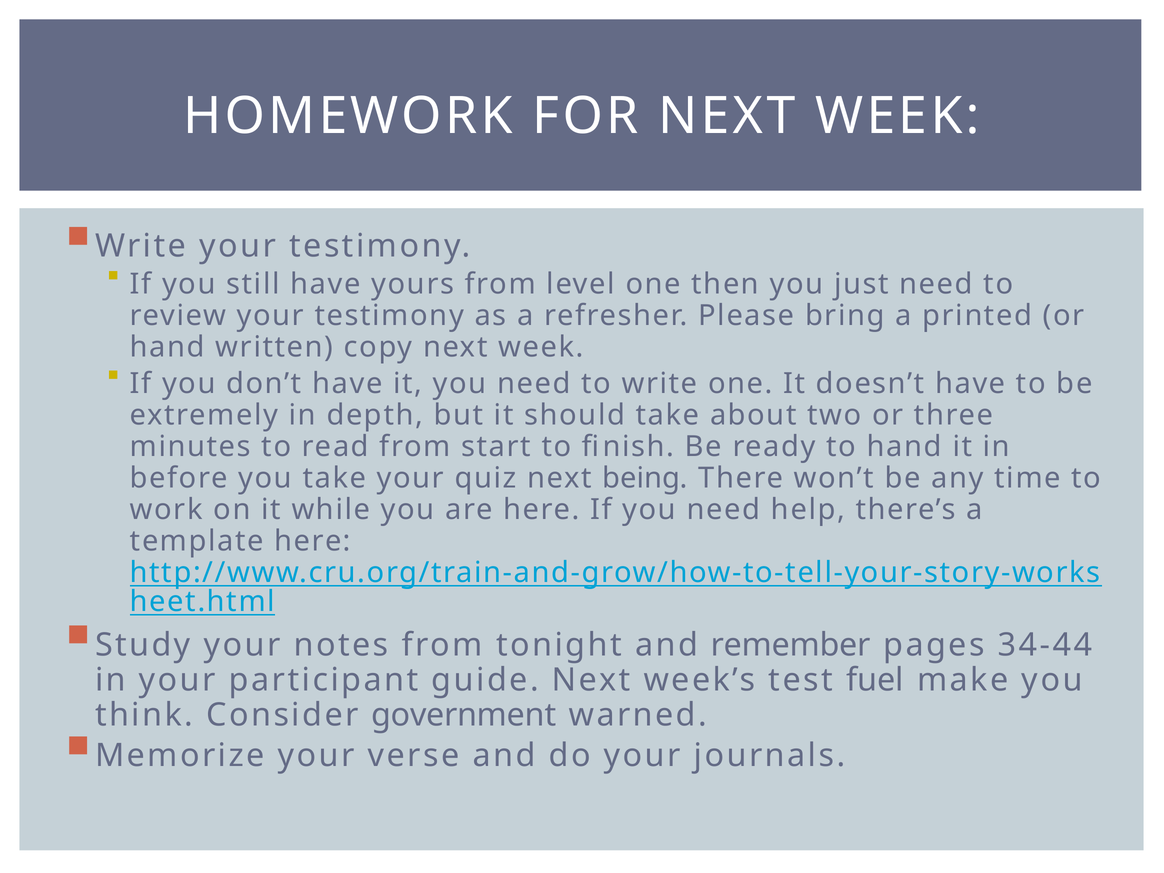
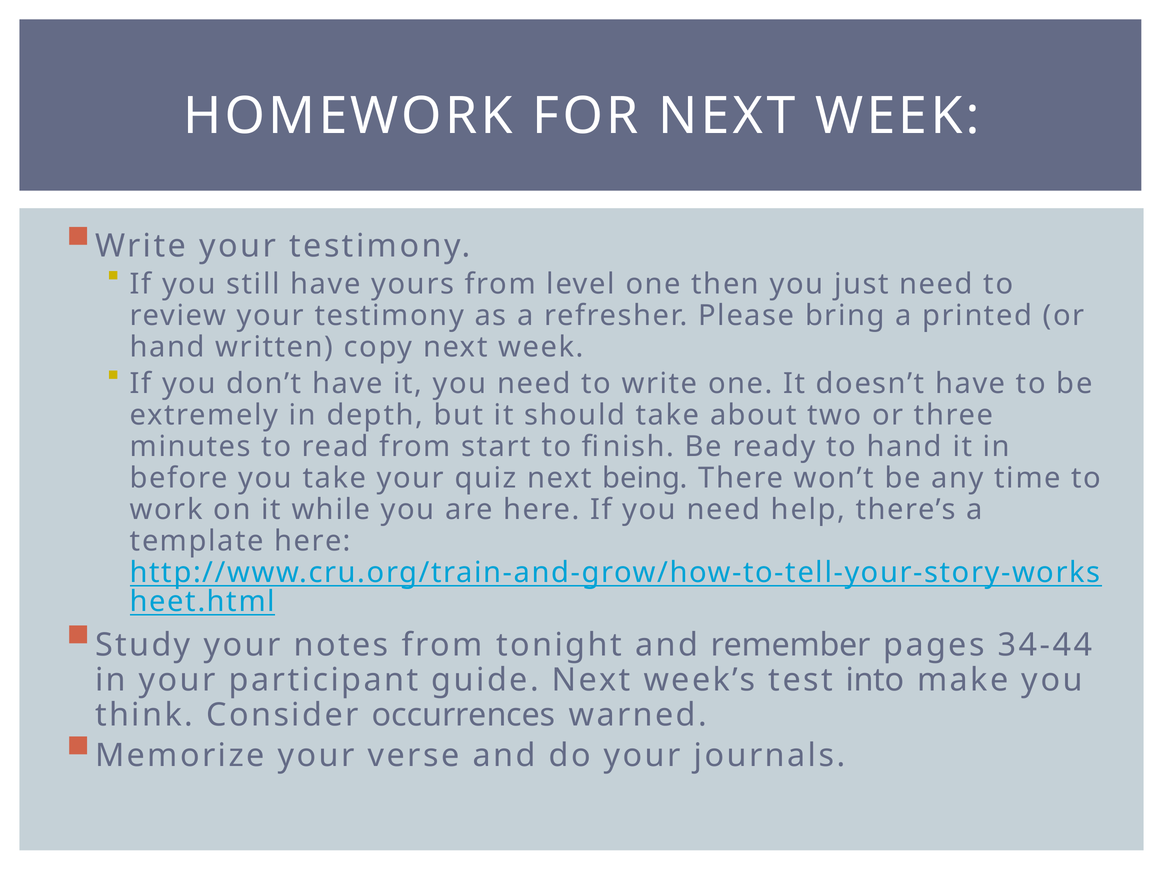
fuel: fuel -> into
government: government -> occurrences
